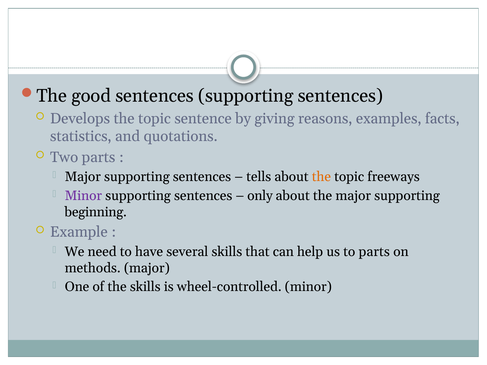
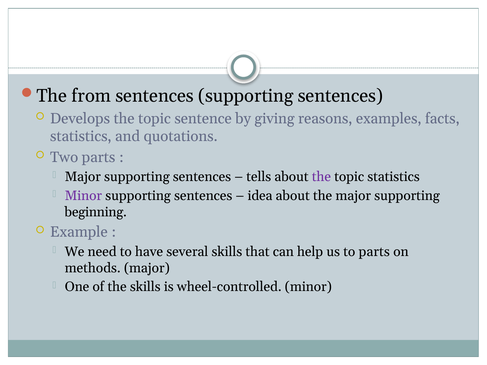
good: good -> from
the at (321, 177) colour: orange -> purple
topic freeways: freeways -> statistics
only: only -> idea
